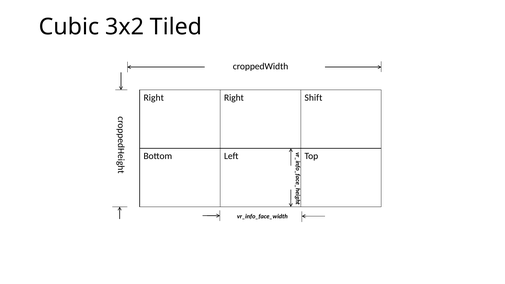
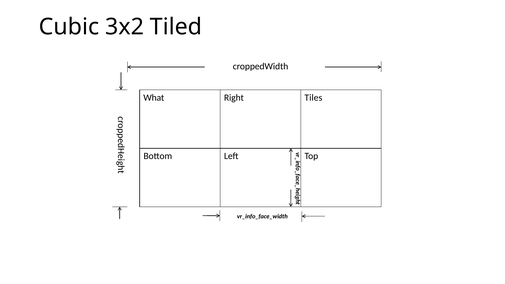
Right at (154, 98): Right -> What
Shift: Shift -> Tiles
